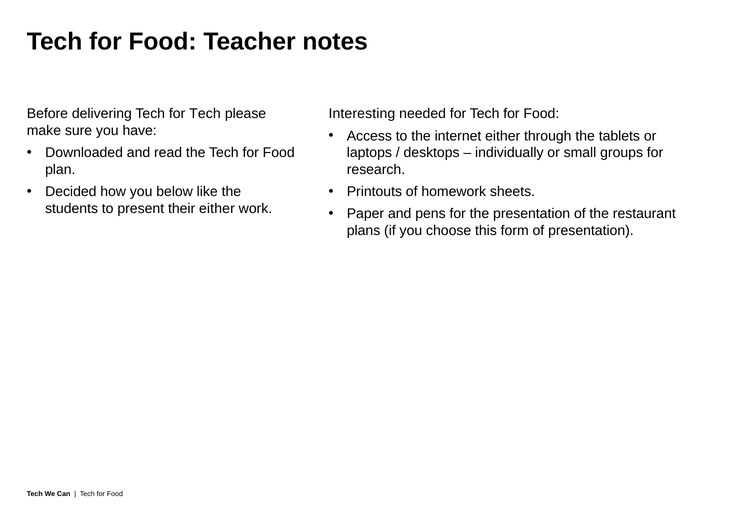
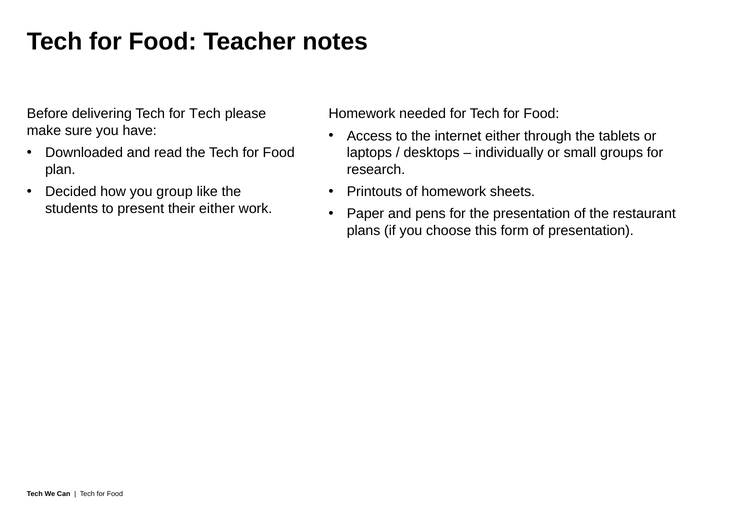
Interesting at (362, 114): Interesting -> Homework
below: below -> group
